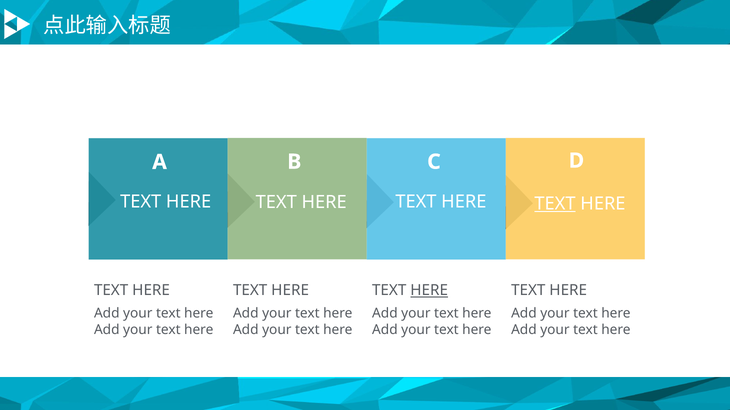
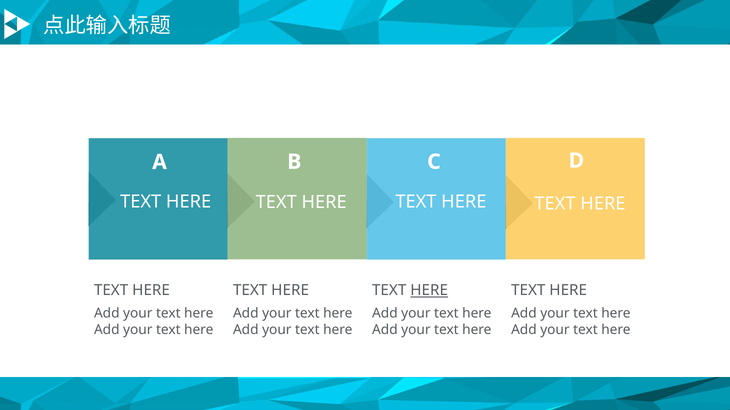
TEXT at (555, 204) underline: present -> none
